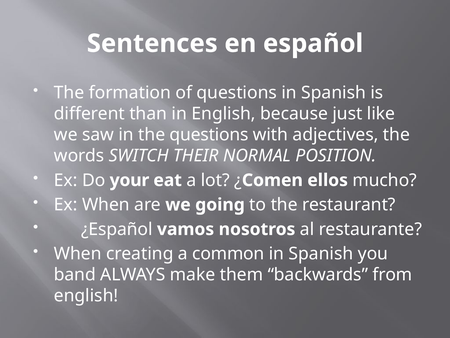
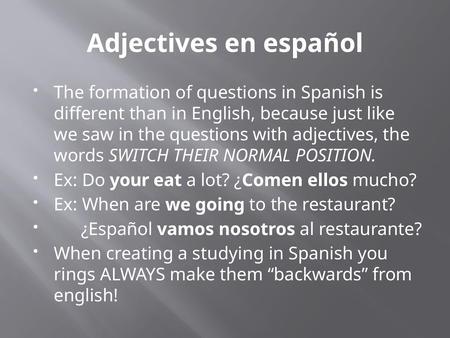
Sentences at (152, 43): Sentences -> Adjectives
common: common -> studying
band: band -> rings
